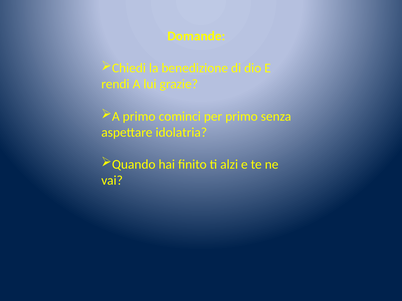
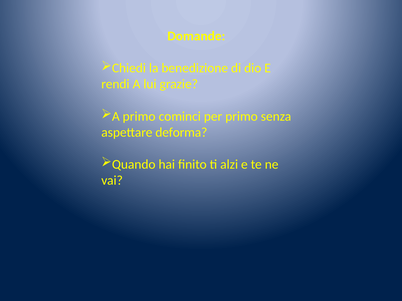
idolatria: idolatria -> deforma
